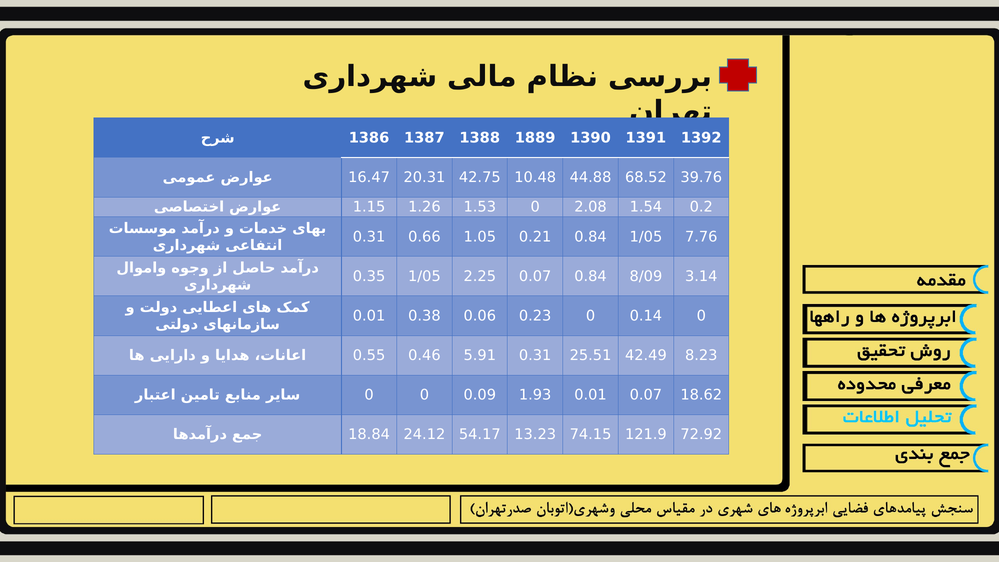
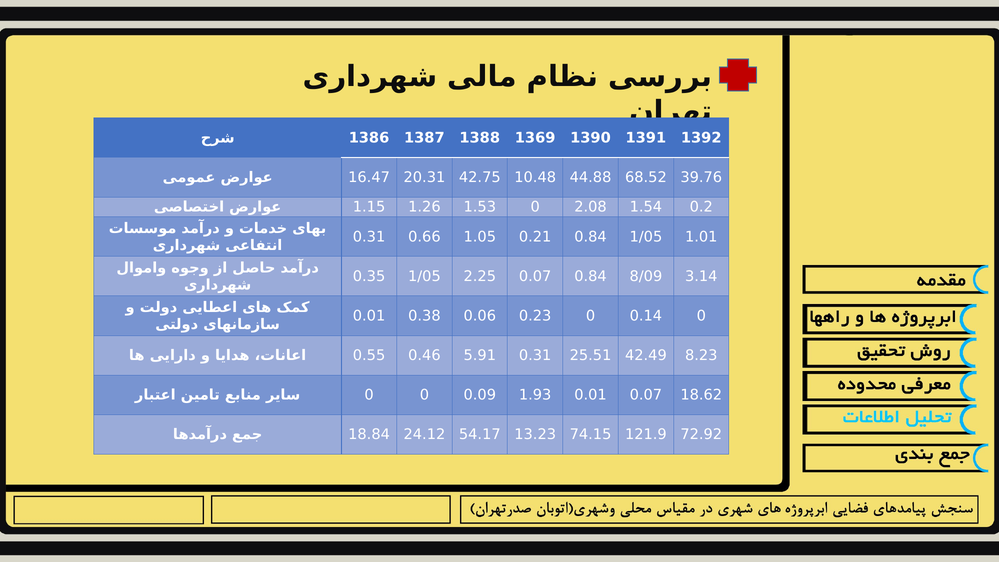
1889: 1889 -> 1369
7.76: 7.76 -> 1.01
